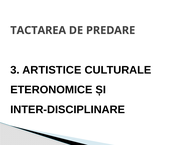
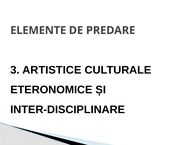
TACTAREA: TACTAREA -> ELEMENTE
